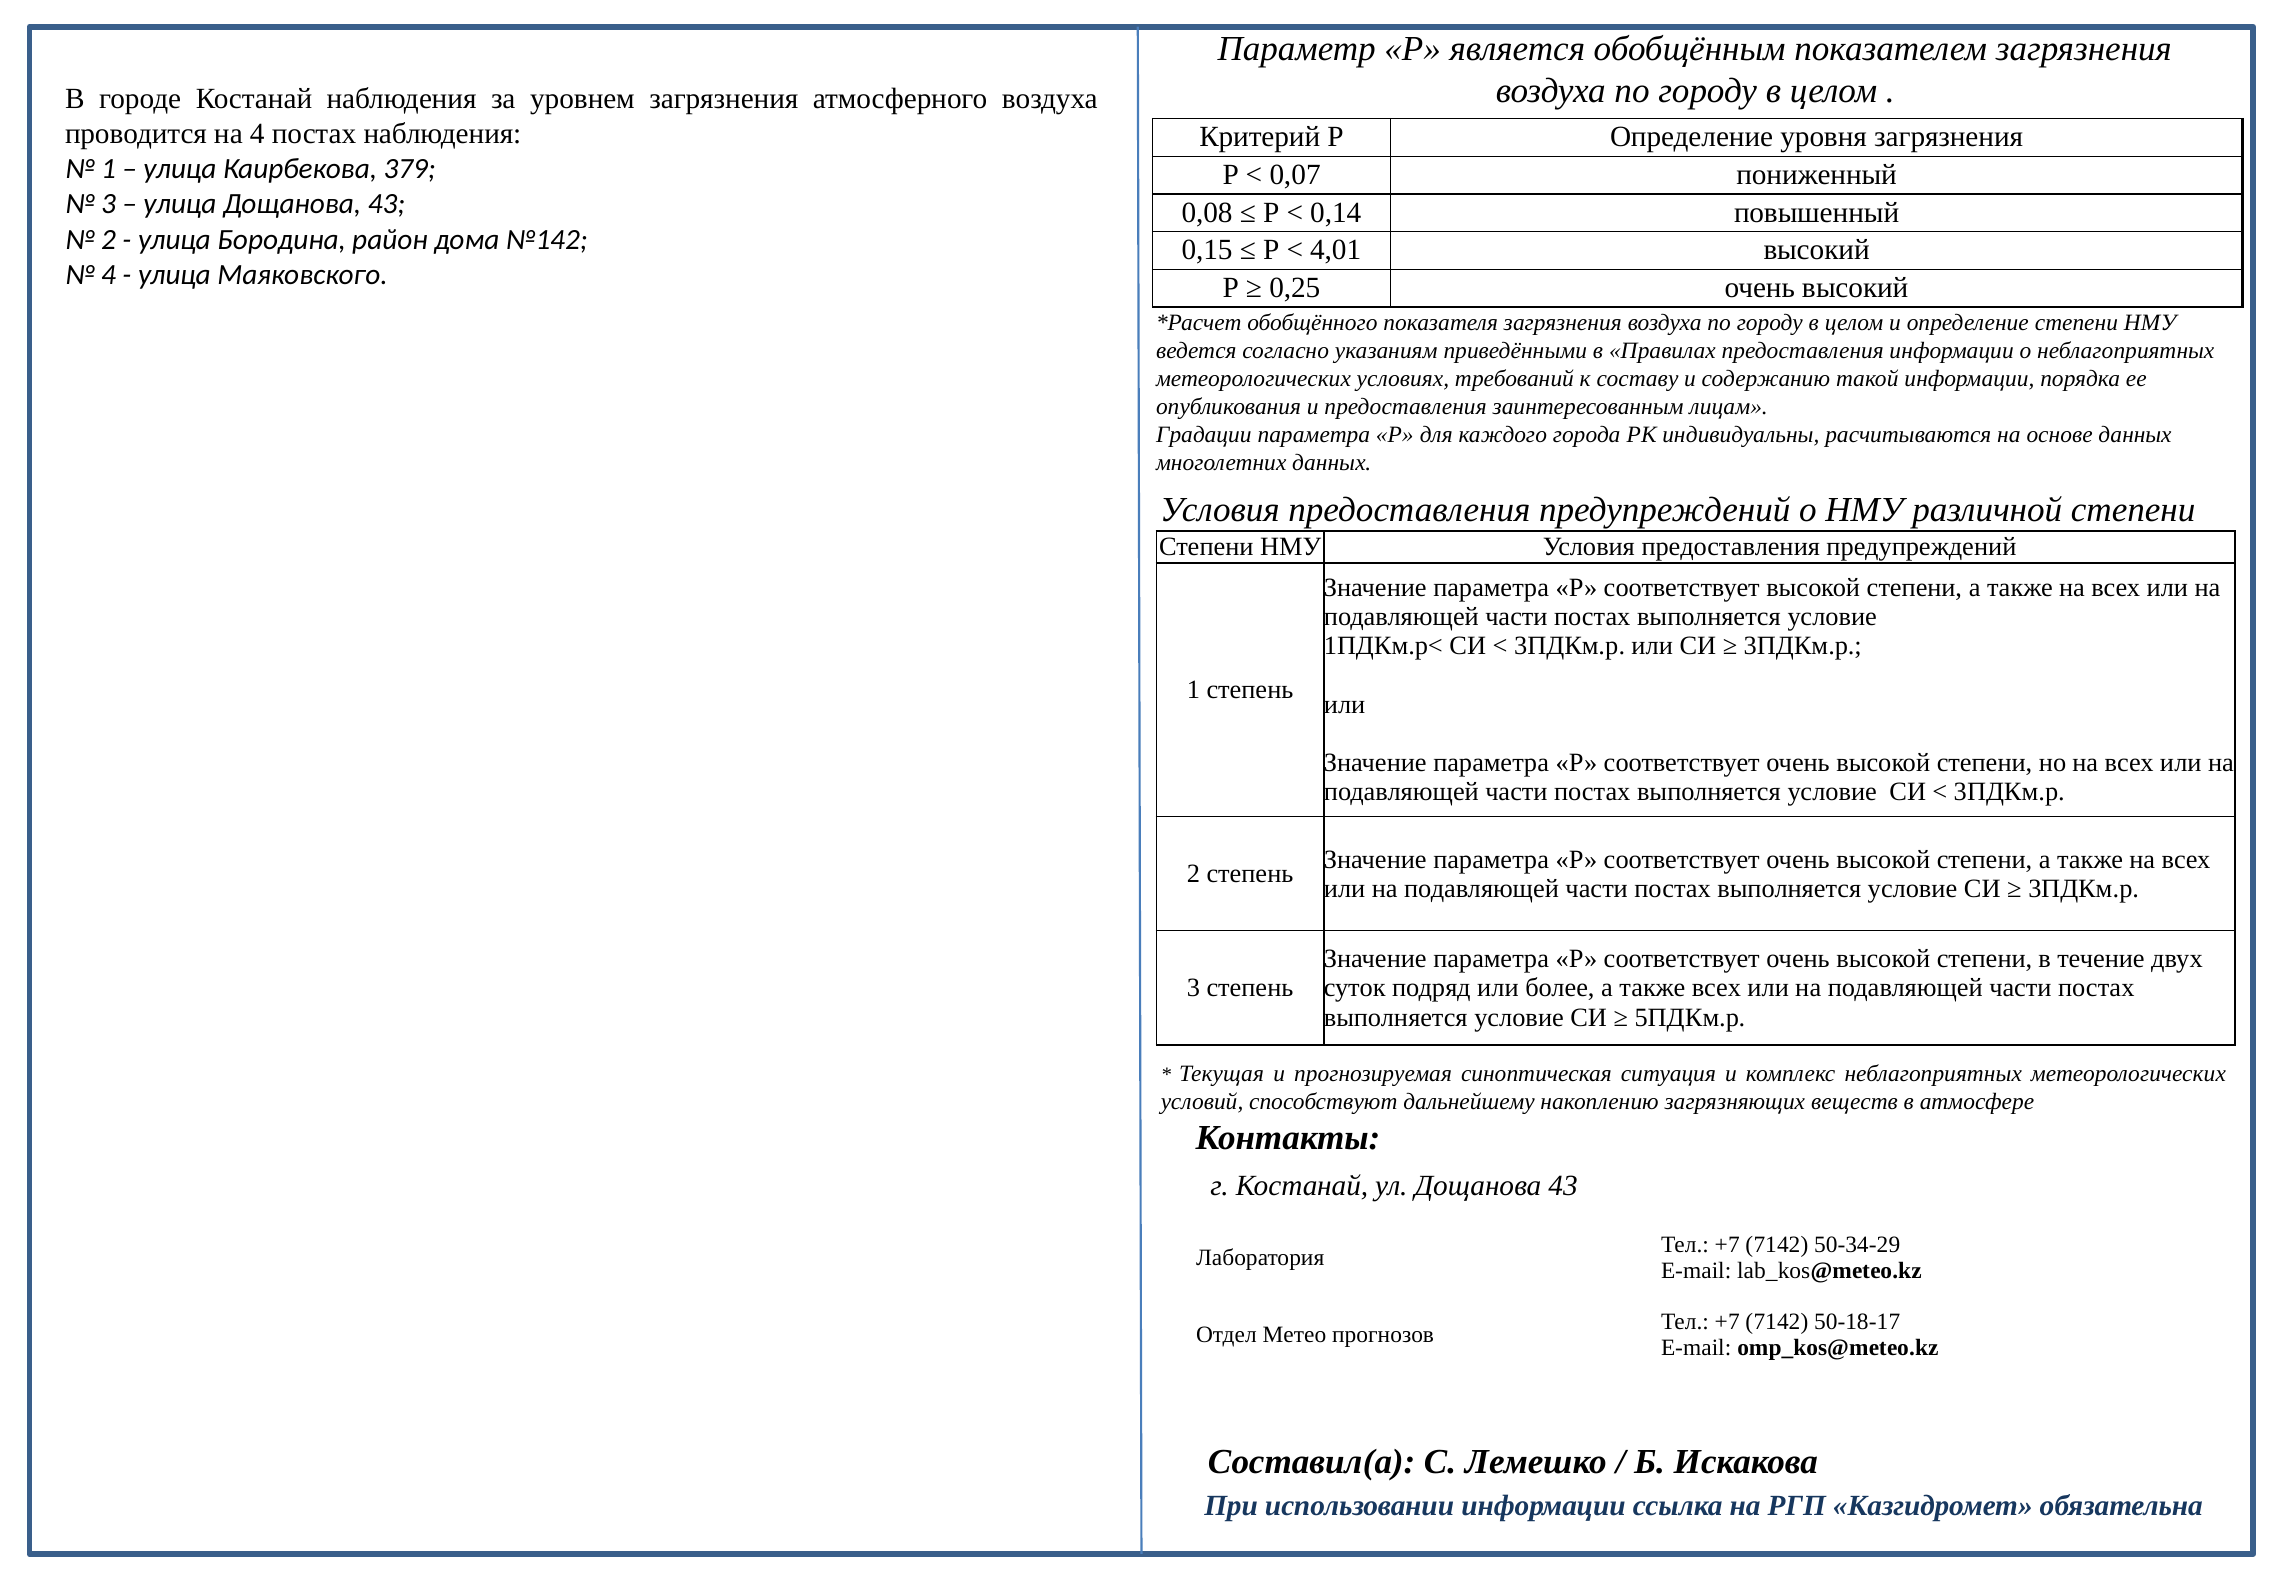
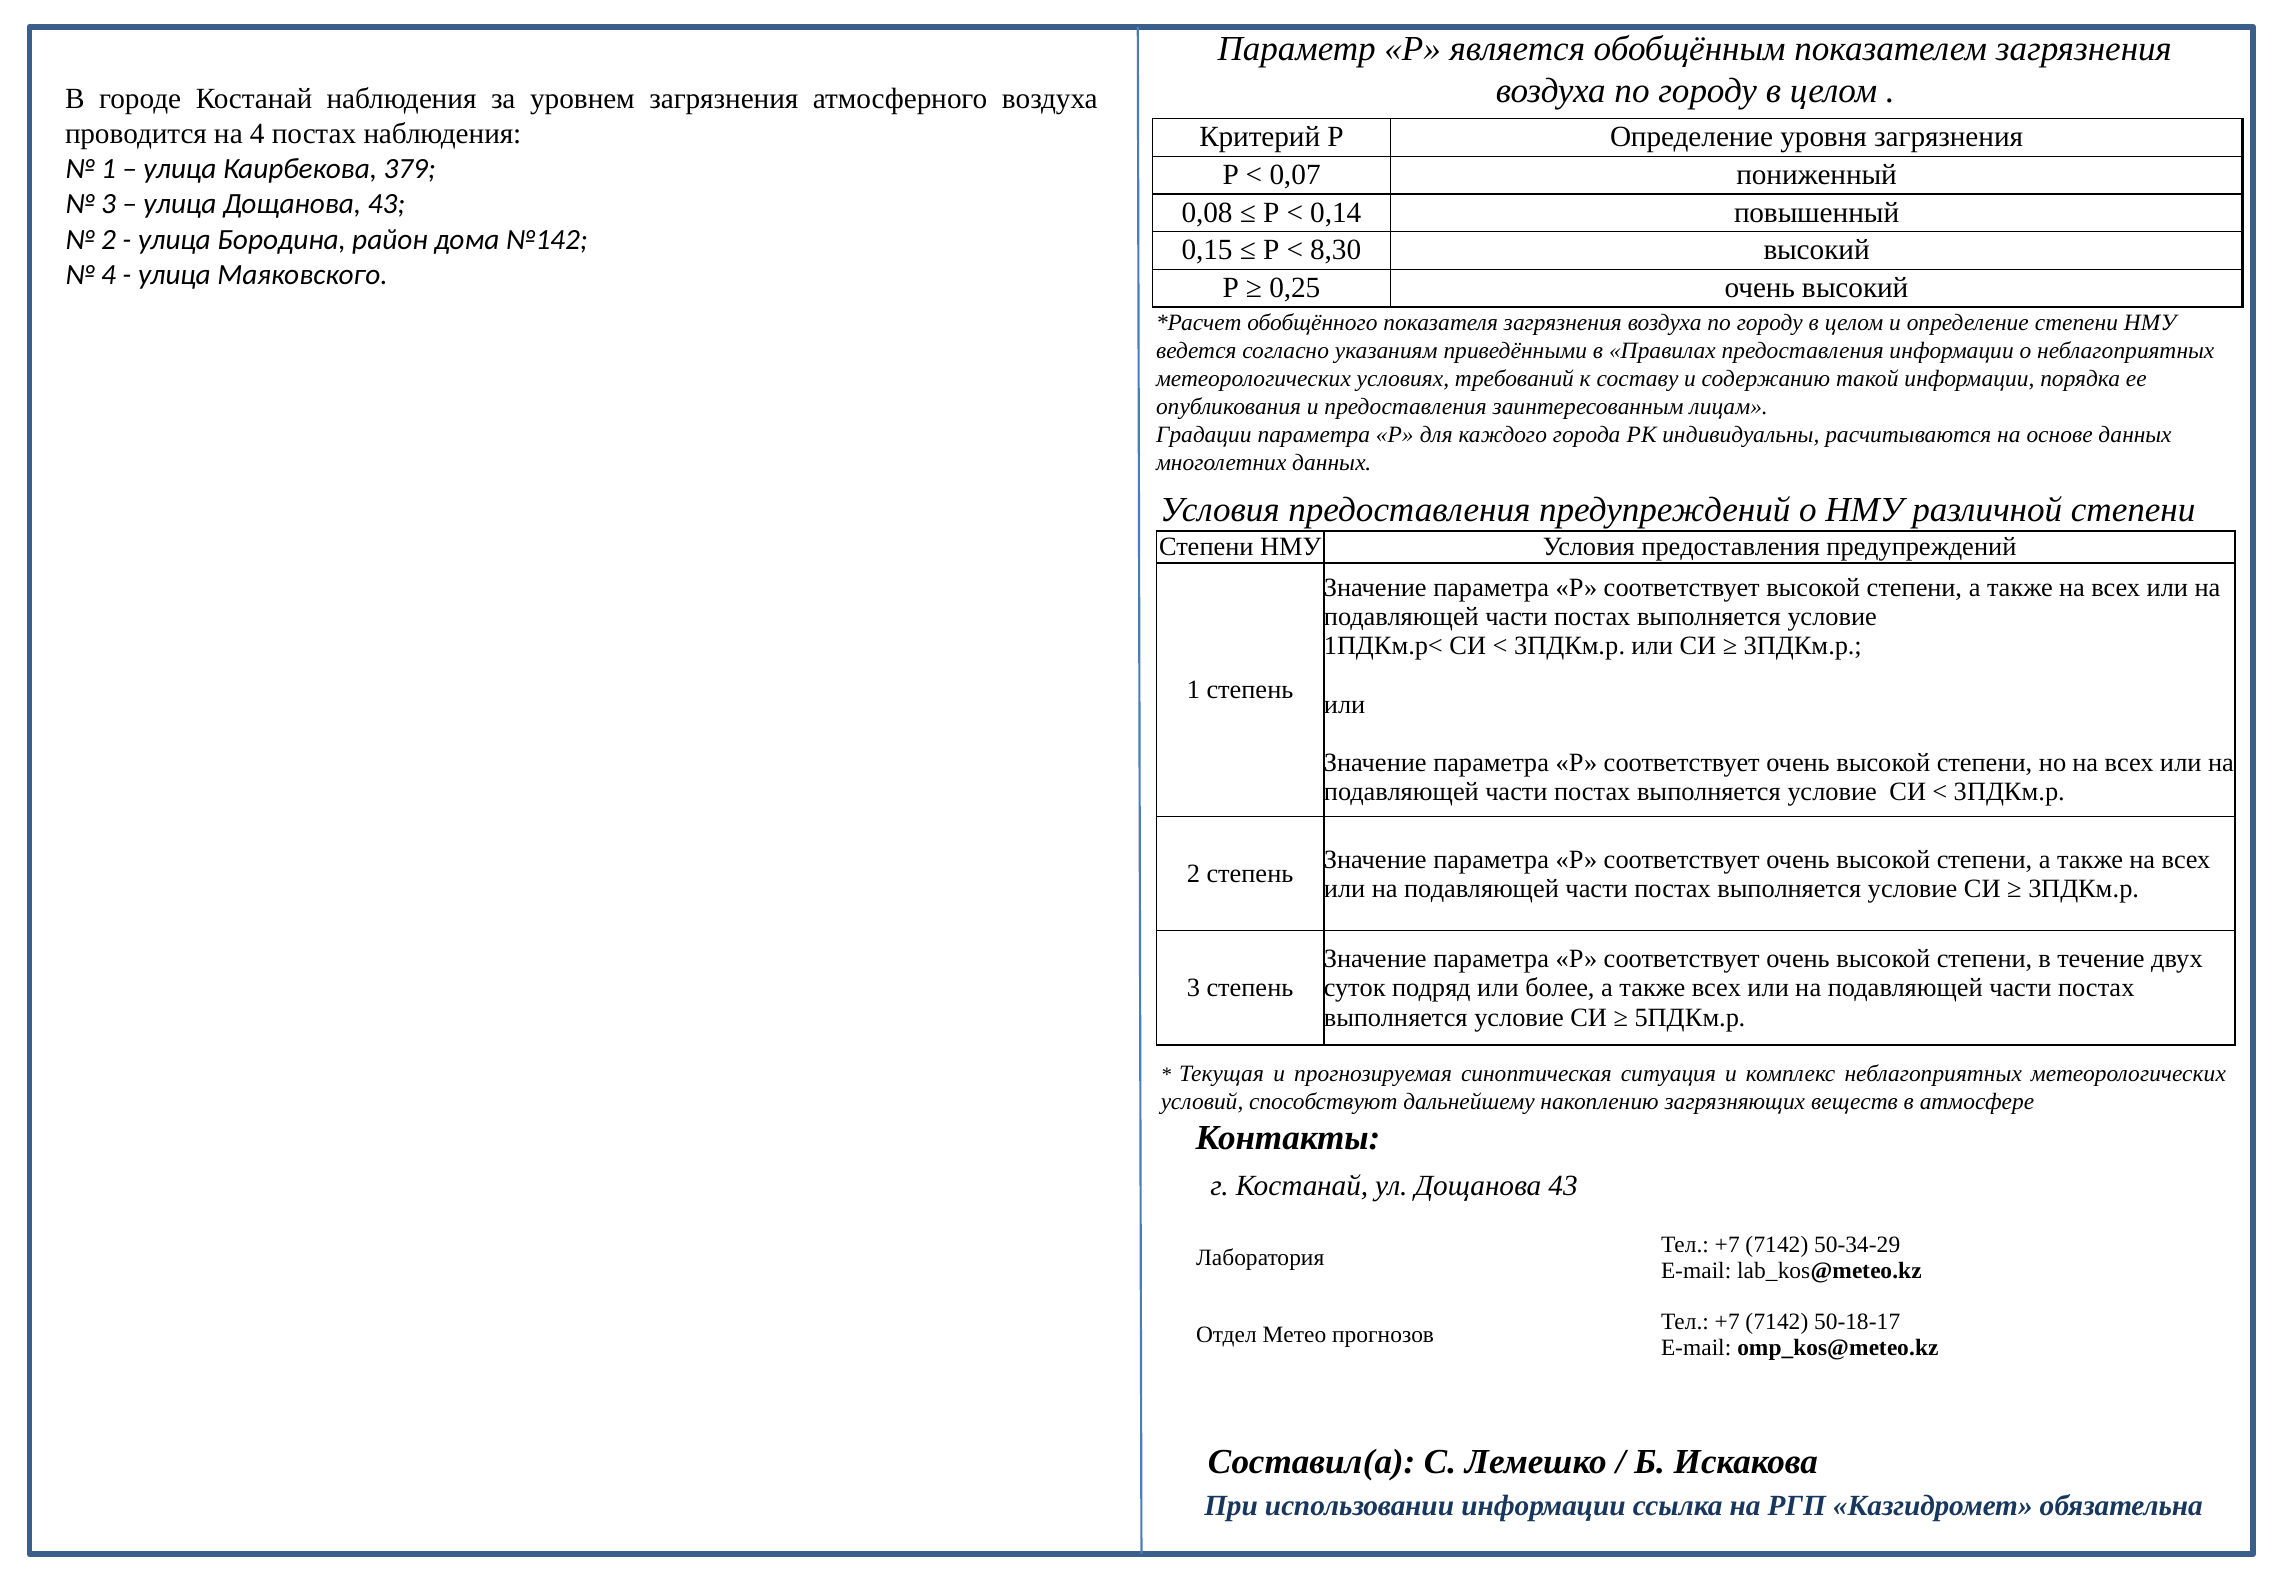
4,01: 4,01 -> 8,30
